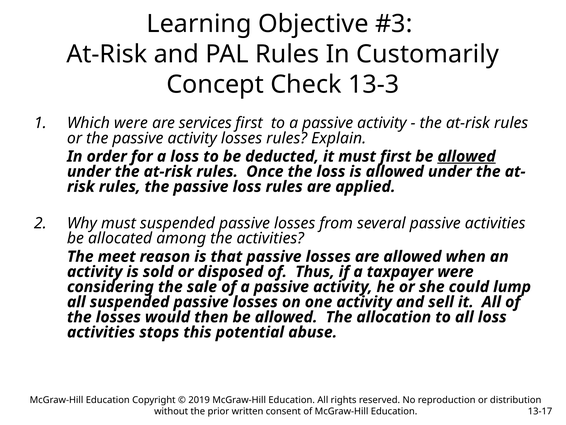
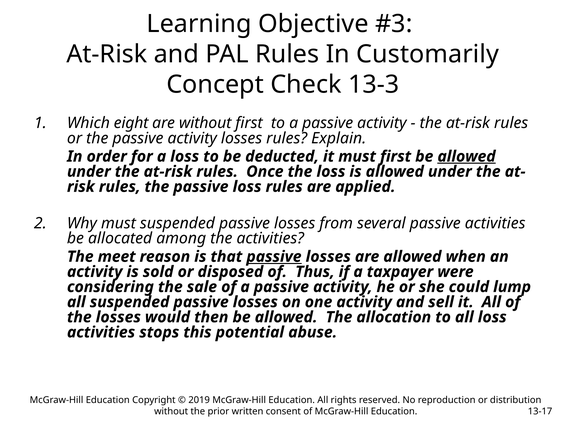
Which were: were -> eight
are services: services -> without
passive at (274, 256) underline: none -> present
